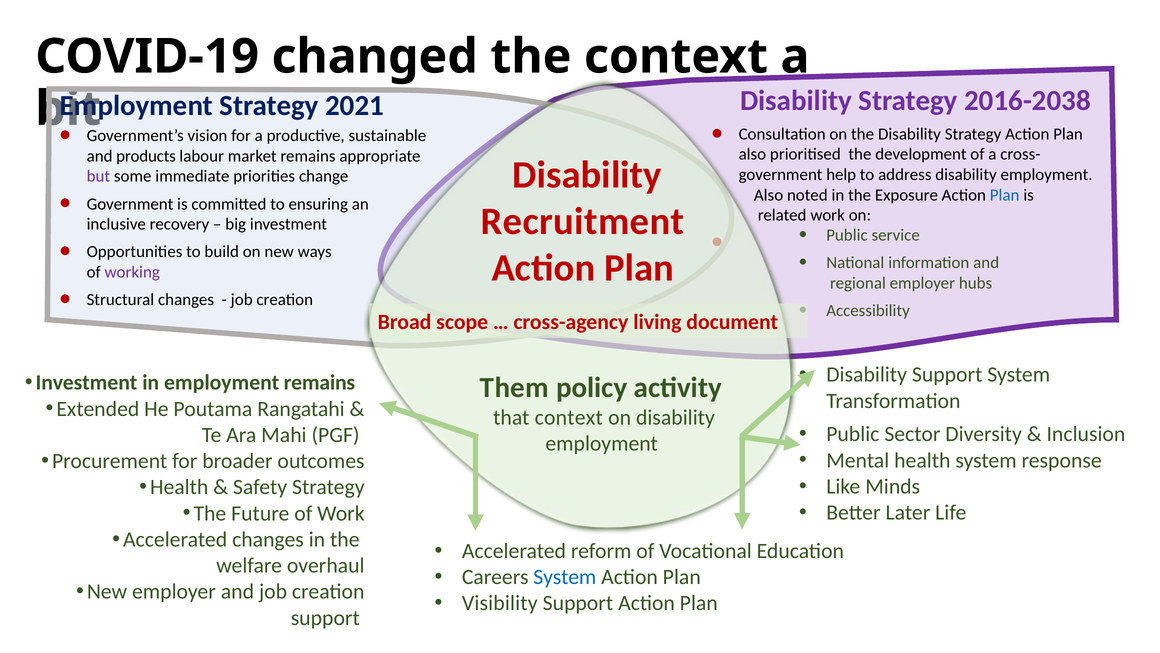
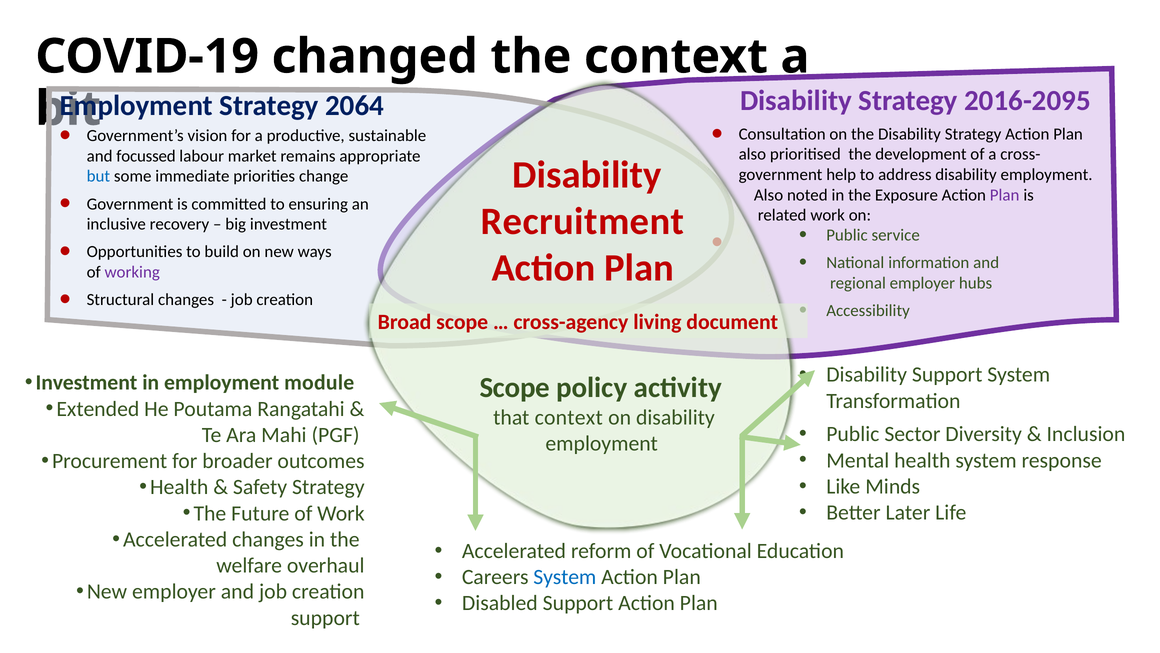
2021: 2021 -> 2064
2016-2038: 2016-2038 -> 2016-2095
products: products -> focussed
but colour: purple -> blue
Plan at (1005, 195) colour: blue -> purple
employment remains: remains -> module
Them at (514, 387): Them -> Scope
Visibility: Visibility -> Disabled
